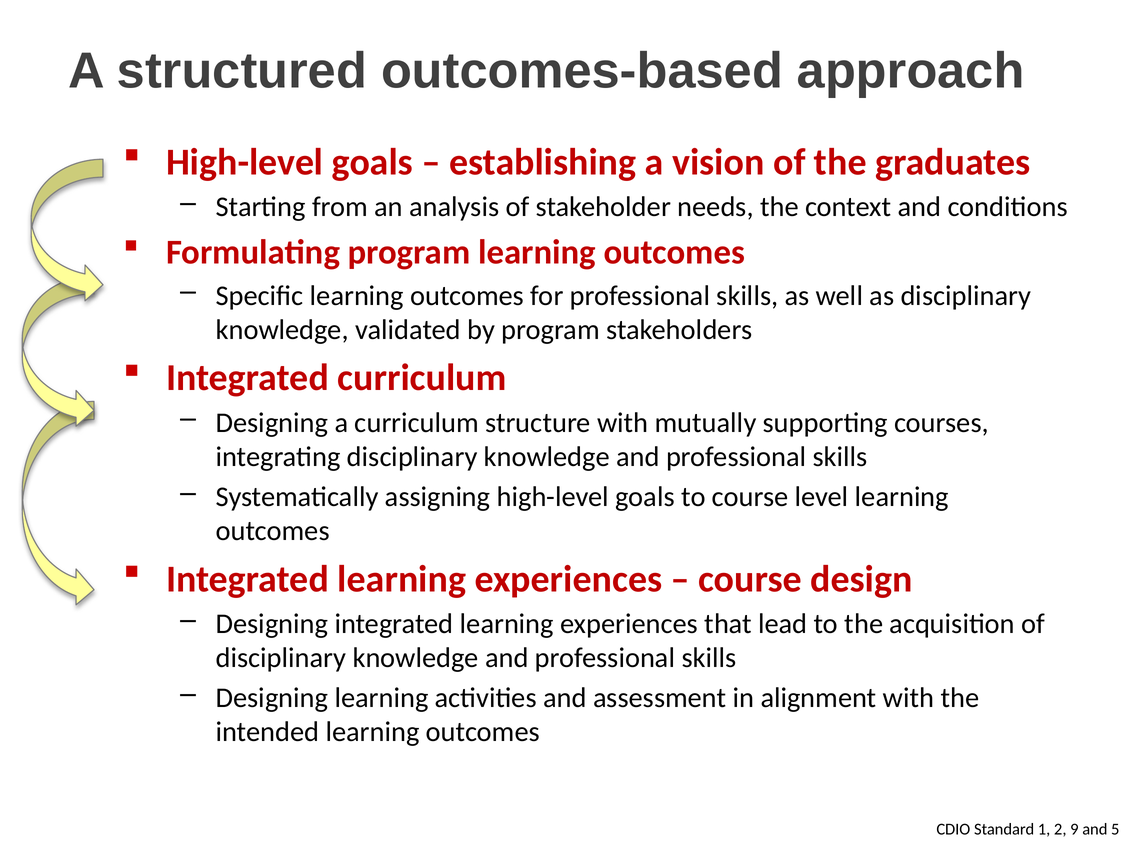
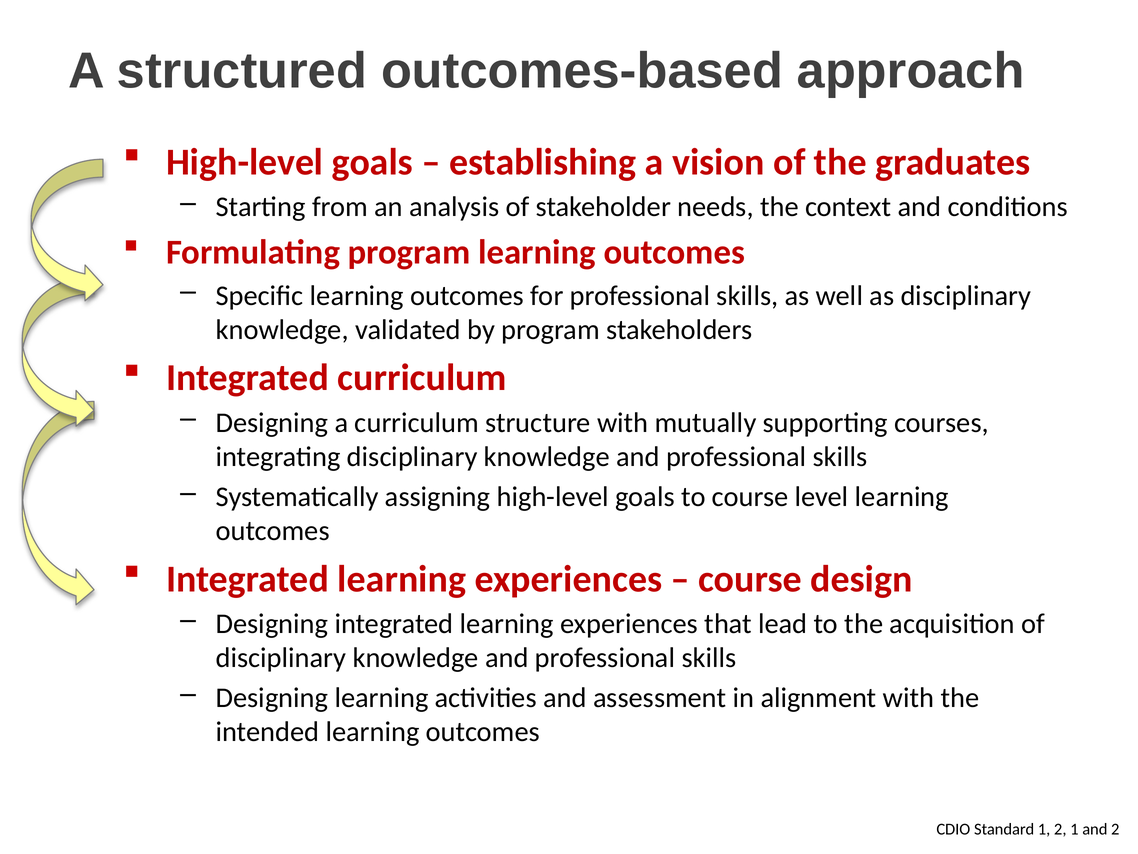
2 9: 9 -> 1
and 5: 5 -> 2
